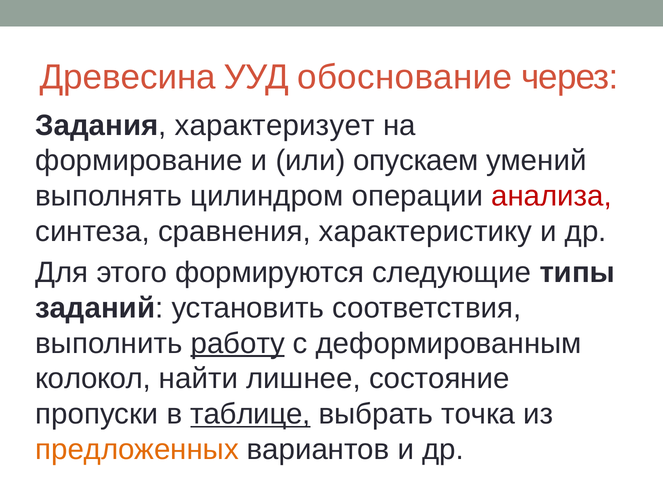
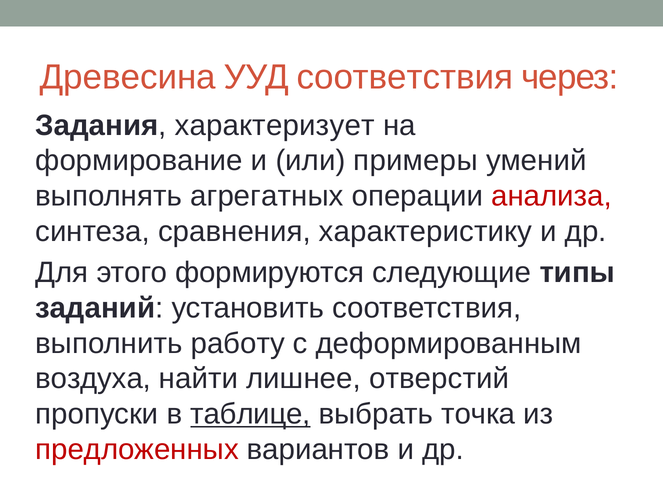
УУД обоснование: обоснование -> соответствия
опускаем: опускаем -> примеры
цилиндром: цилиндром -> агрегатных
работу underline: present -> none
колокол: колокол -> воздуха
состояние: состояние -> отверстий
предложенных colour: orange -> red
